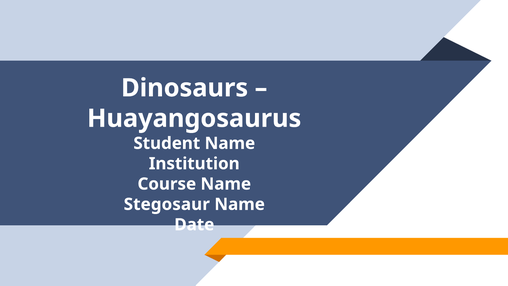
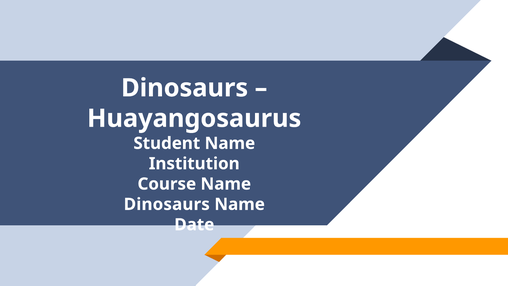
Stegosaur at (167, 204): Stegosaur -> Dinosaurs
